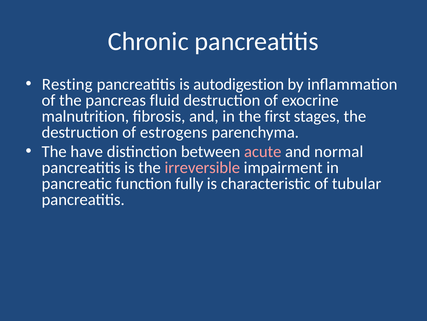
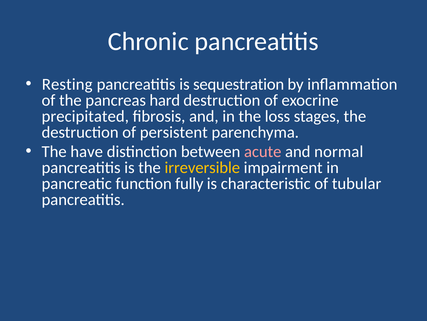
autodigestion: autodigestion -> sequestration
fluid: fluid -> hard
malnutrition: malnutrition -> precipitated
first: first -> loss
estrogens: estrogens -> persistent
irreversible colour: pink -> yellow
